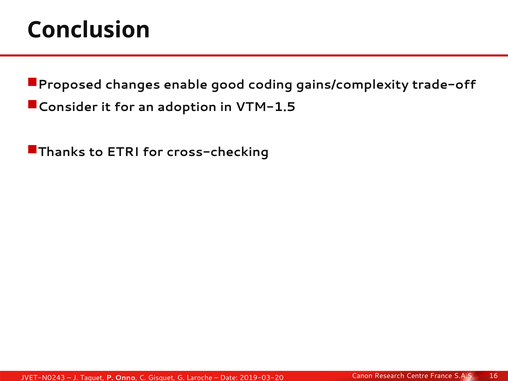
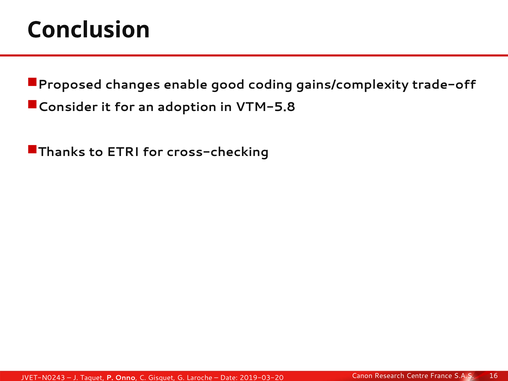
VTM-1.5: VTM-1.5 -> VTM-5.8
